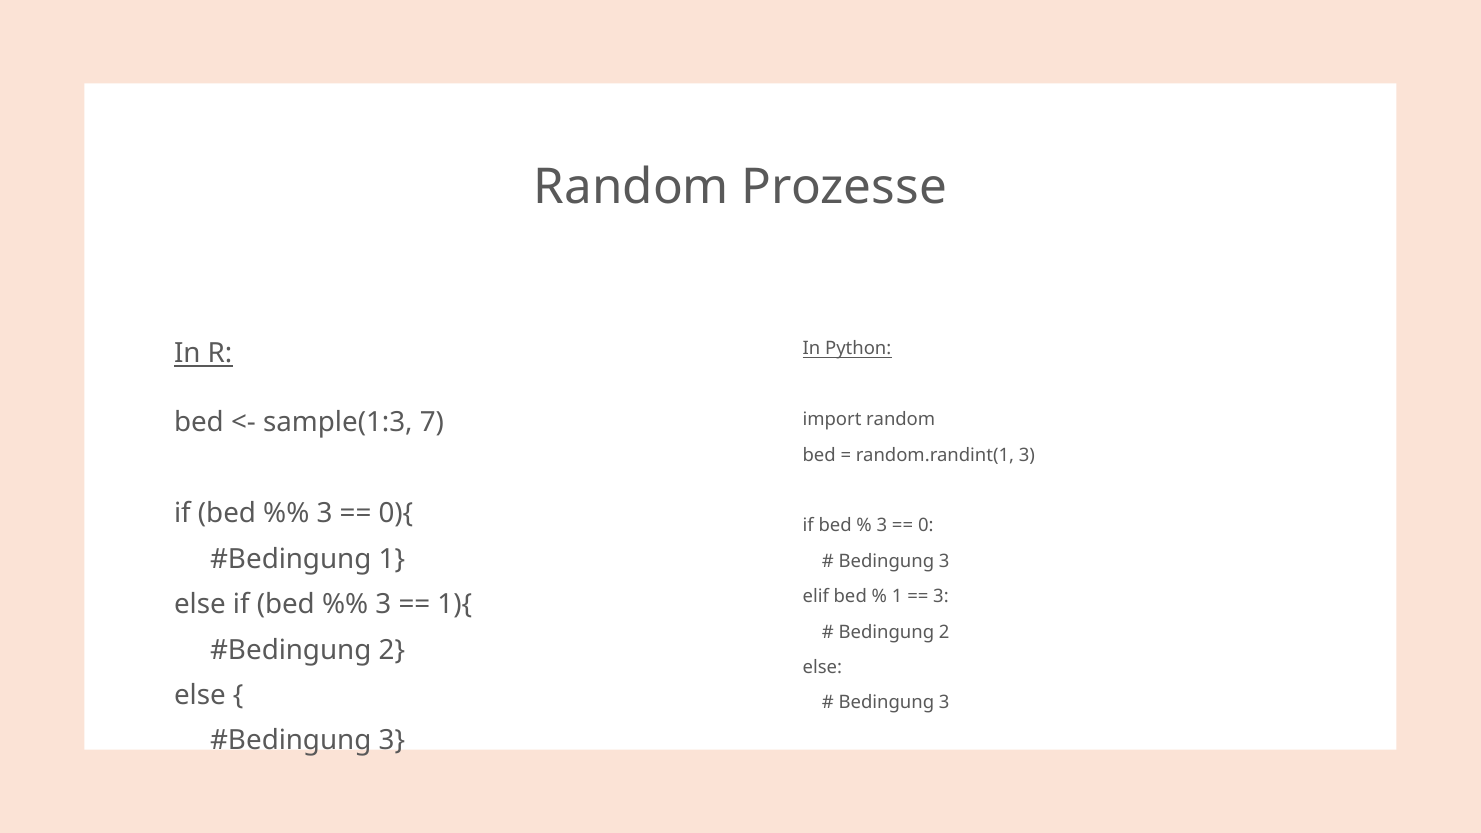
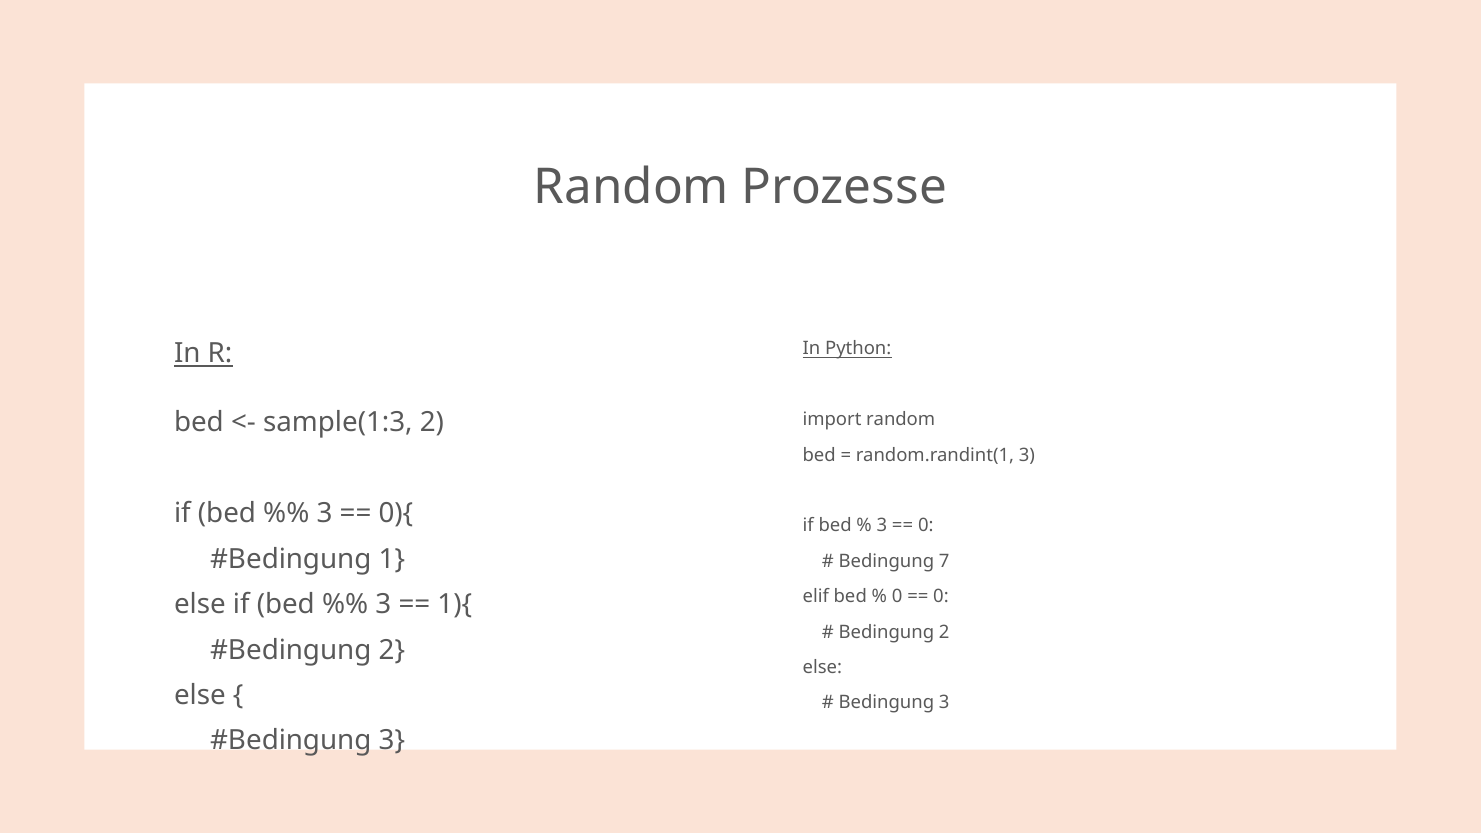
sample(1:3 7: 7 -> 2
3 at (944, 561): 3 -> 7
1 at (897, 597): 1 -> 0
3 at (941, 597): 3 -> 0
